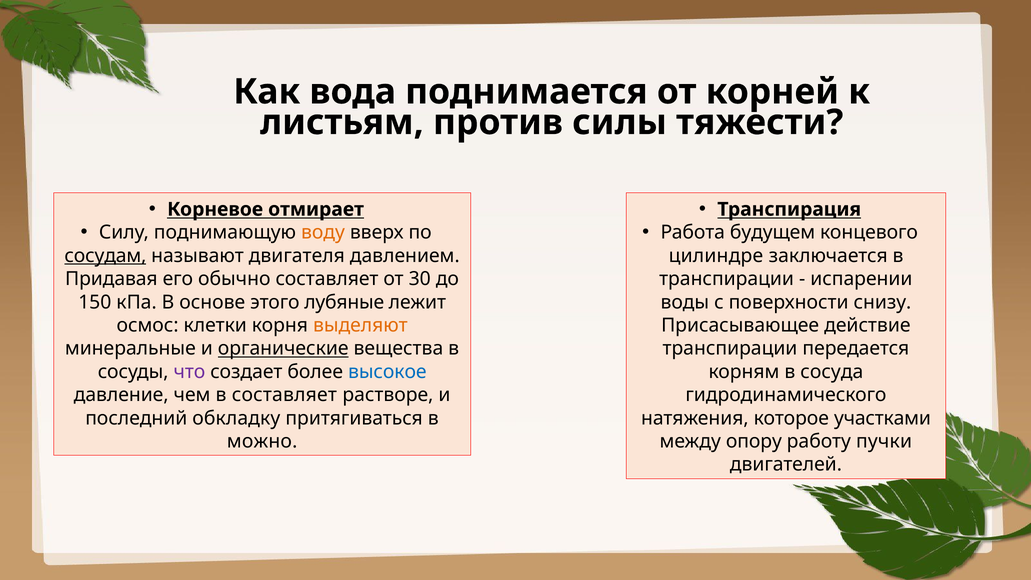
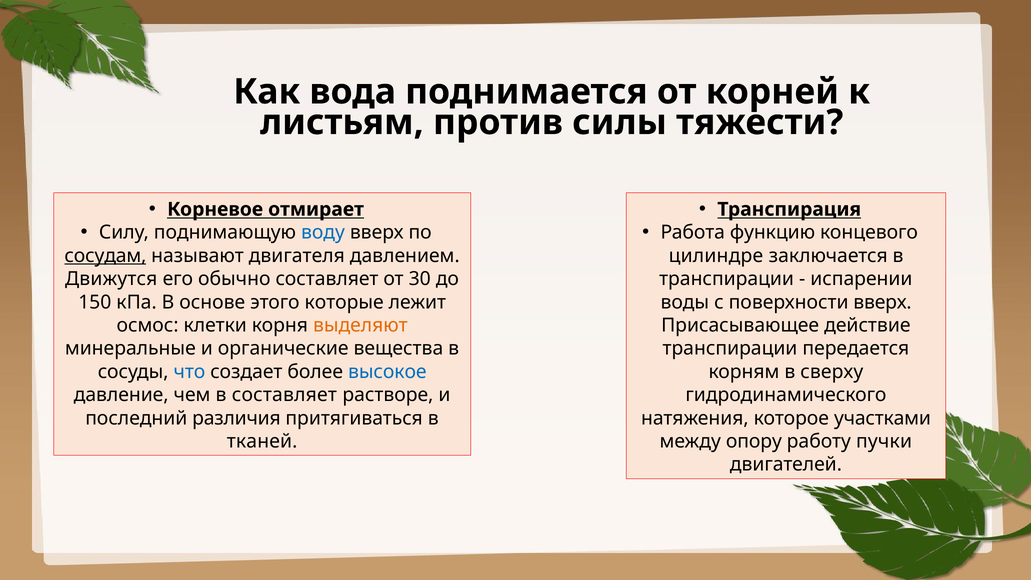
воду colour: orange -> blue
будущем: будущем -> функцию
Придавая: Придавая -> Движутся
лубяные: лубяные -> которые
поверхности снизу: снизу -> вверх
органические underline: present -> none
что colour: purple -> blue
сосуда: сосуда -> сверху
обкладку: обкладку -> различия
можно: можно -> тканей
